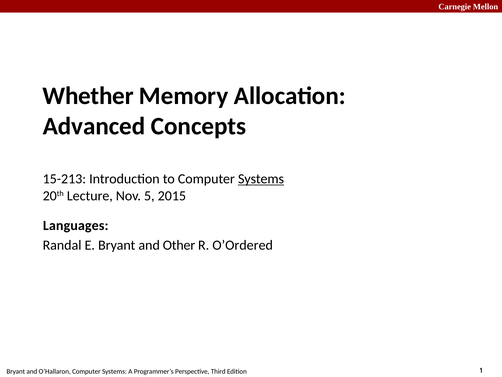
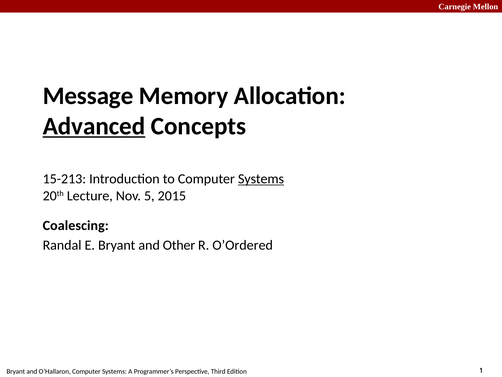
Whether: Whether -> Message
Advanced underline: none -> present
Languages: Languages -> Coalescing
